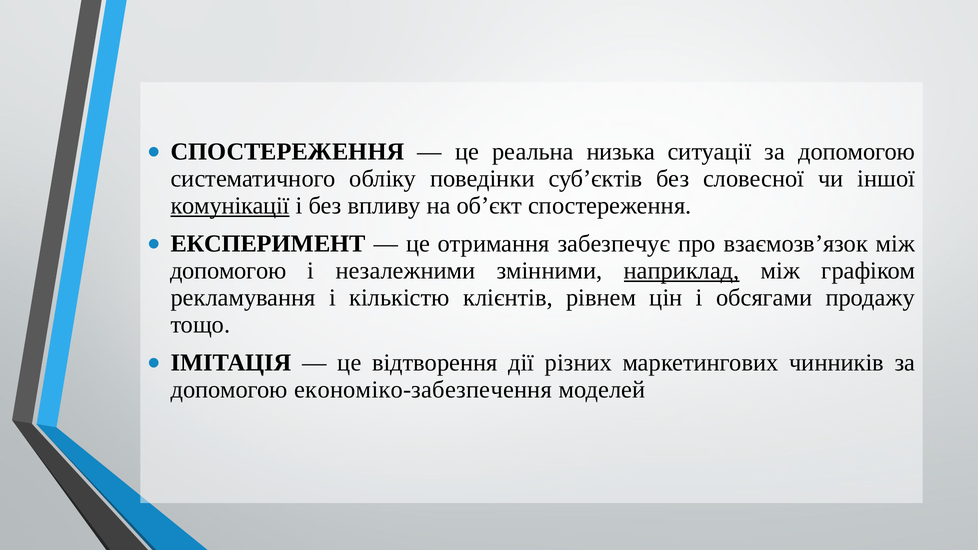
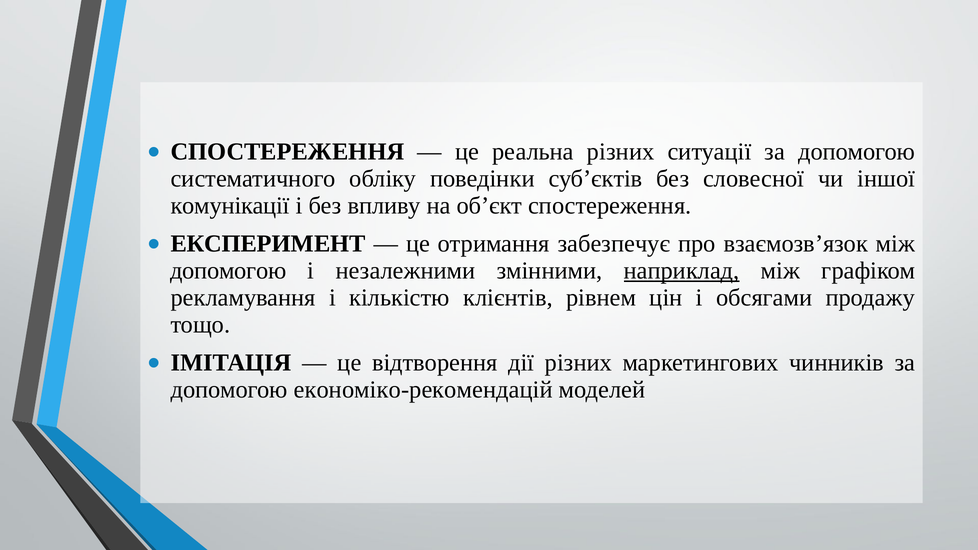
реальна низька: низька -> різних
комунікації underline: present -> none
економіко-забезпечення: економіко-забезпечення -> економіко-рекомендацій
